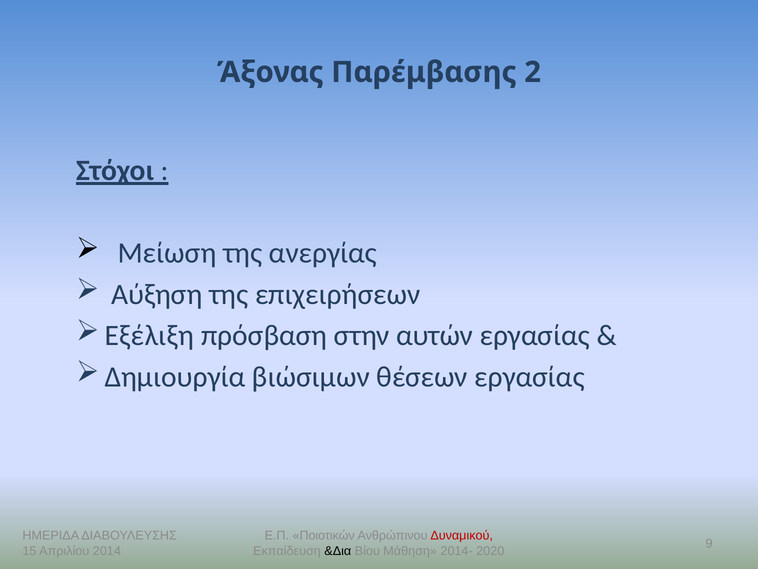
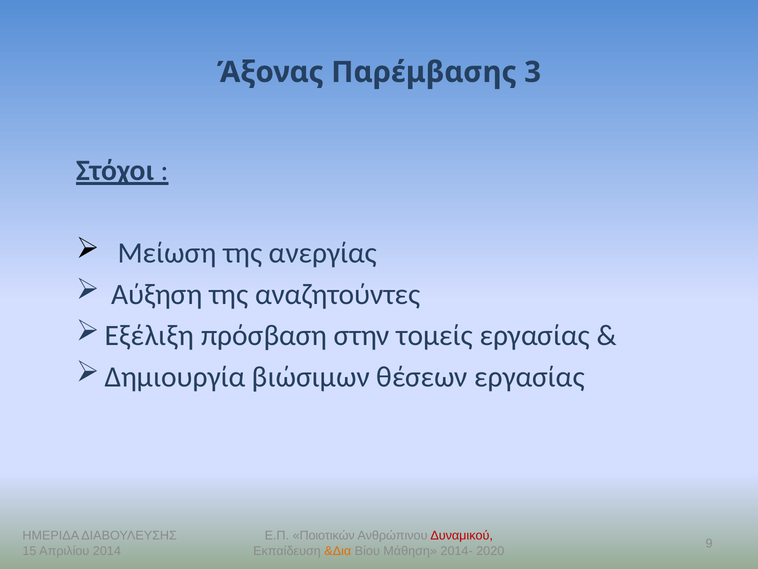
2: 2 -> 3
επιχειρήσεων: επιχειρήσεων -> αναζητούντες
αυτών: αυτών -> τομείς
&Δια colour: black -> orange
